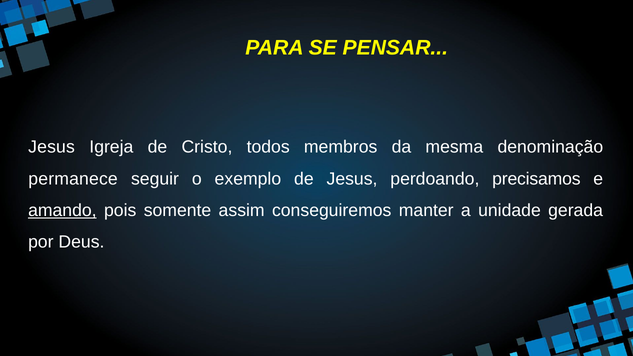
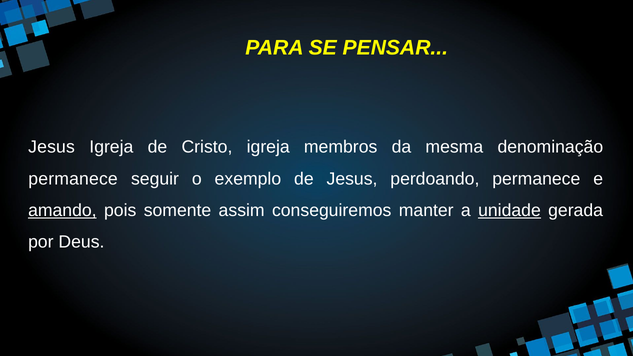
Cristo todos: todos -> igreja
perdoando precisamos: precisamos -> permanece
unidade underline: none -> present
